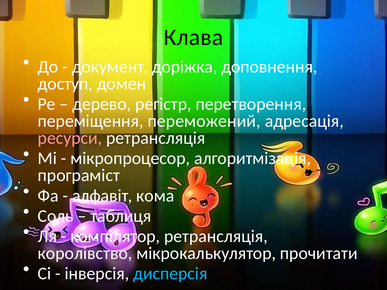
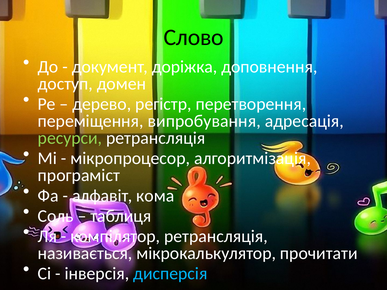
Клава: Клава -> Слово
переможений: переможений -> випробування
ресурси colour: pink -> light green
королівство: королівство -> називається
